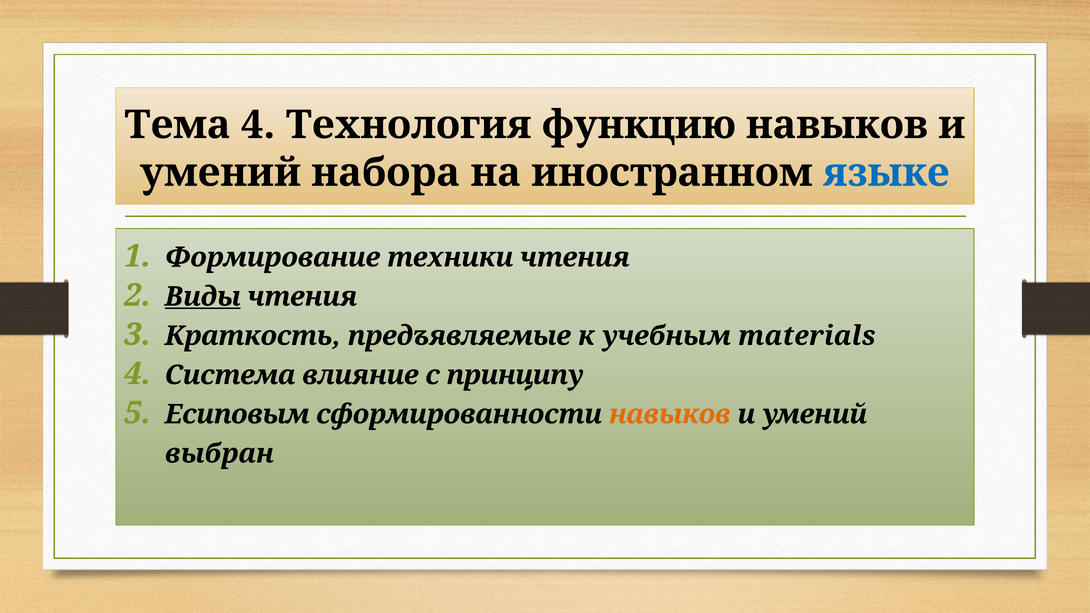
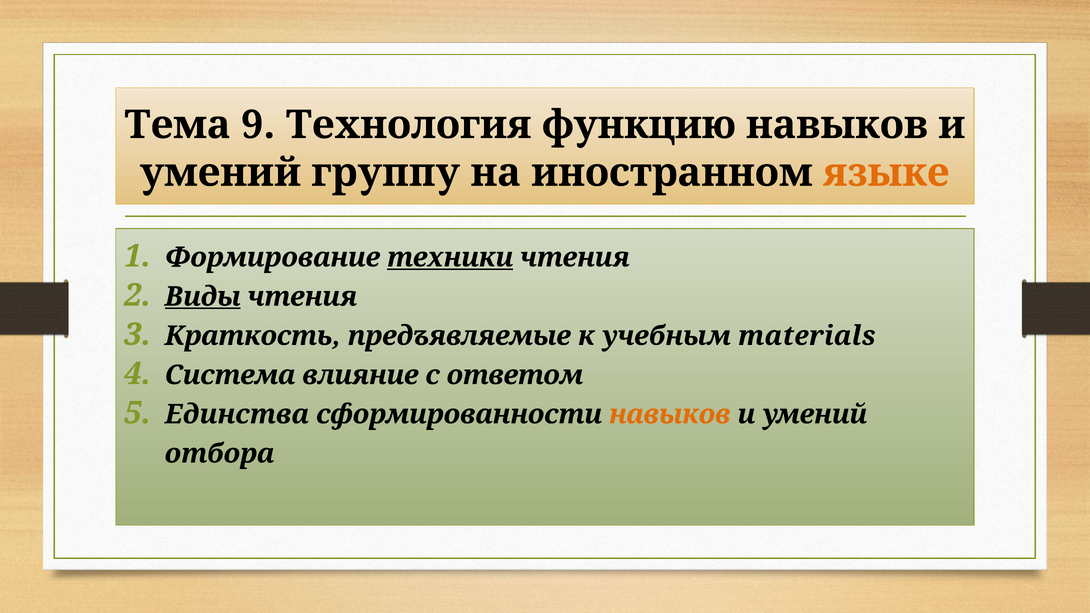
Тема 4: 4 -> 9
набора: набора -> группу
языке colour: blue -> orange
техники underline: none -> present
принципу: принципу -> ответом
Есиповым: Есиповым -> Единства
выбран: выбран -> отбора
